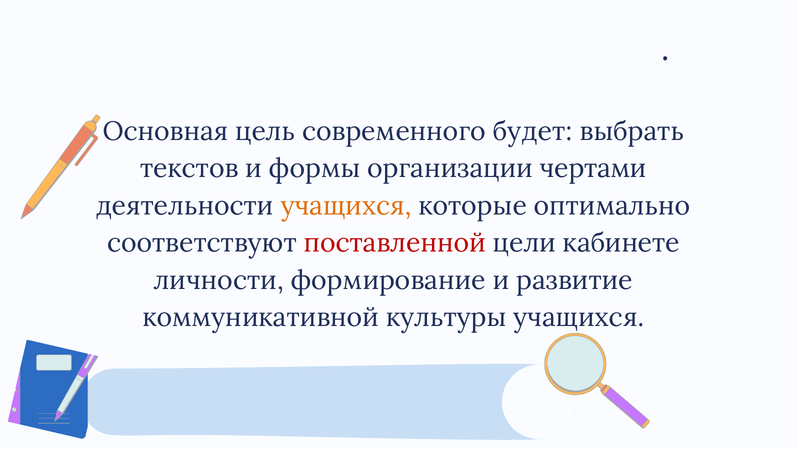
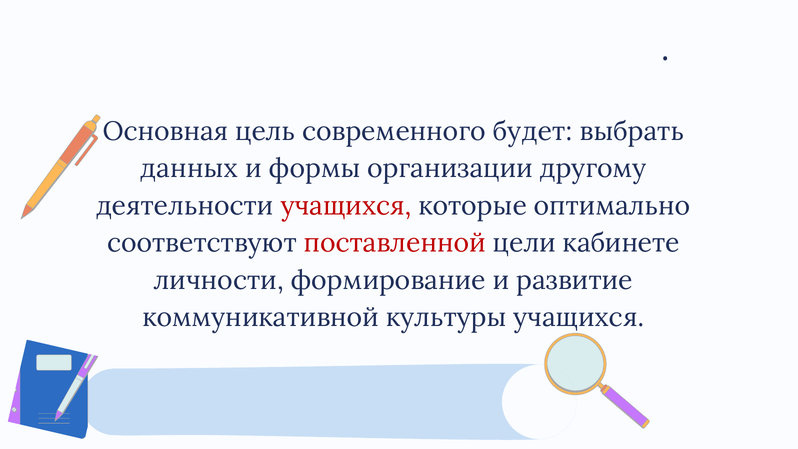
текстов: текстов -> данных
чертами: чертами -> другому
учащихся at (346, 206) colour: orange -> red
